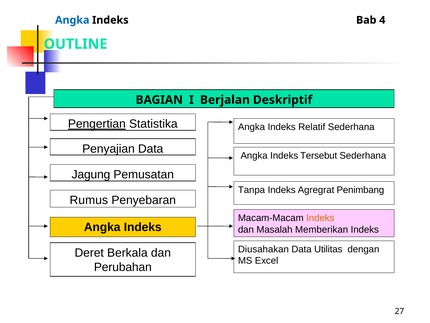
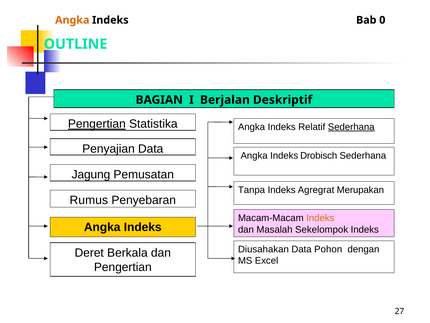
Angka at (72, 20) colour: blue -> orange
4: 4 -> 0
Sederhana at (351, 127) underline: none -> present
Tersebut: Tersebut -> Drobisch
Penimbang: Penimbang -> Merupakan
Memberikan: Memberikan -> Sekelompok
Utilitas: Utilitas -> Pohon
Perubahan at (123, 267): Perubahan -> Pengertian
